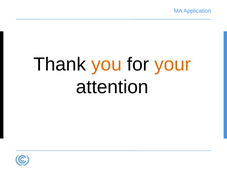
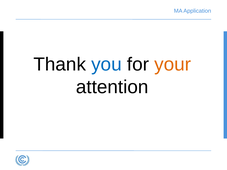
you colour: orange -> blue
